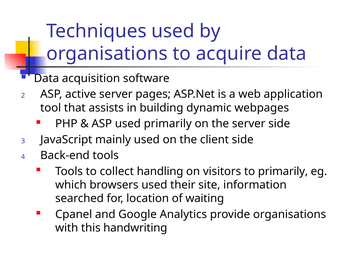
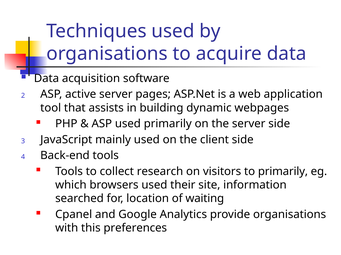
handling: handling -> research
handwriting: handwriting -> preferences
